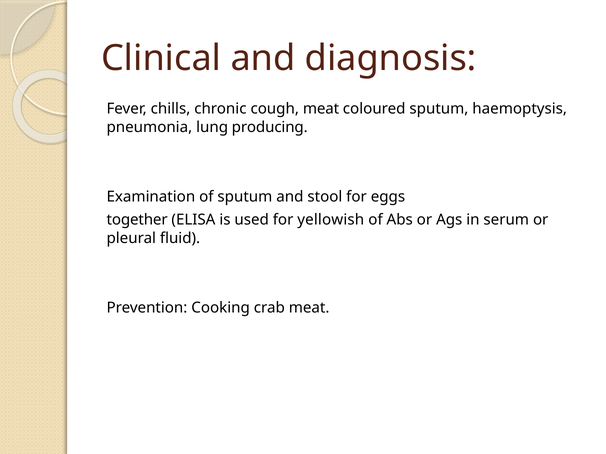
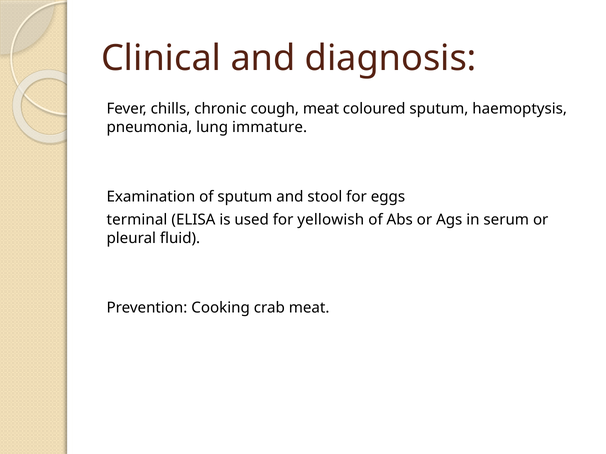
producing: producing -> immature
together: together -> terminal
